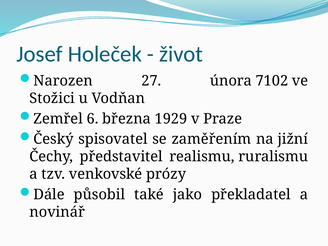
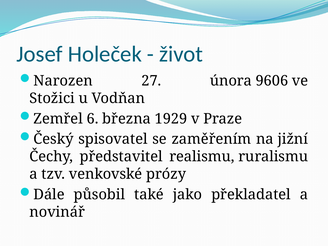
7102: 7102 -> 9606
